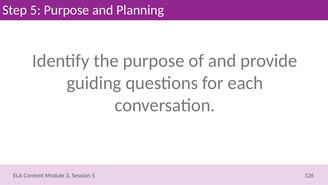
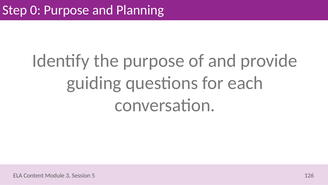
Step 5: 5 -> 0
